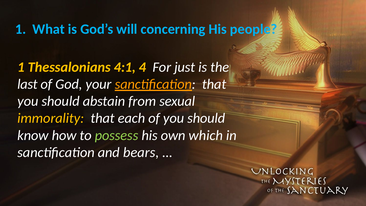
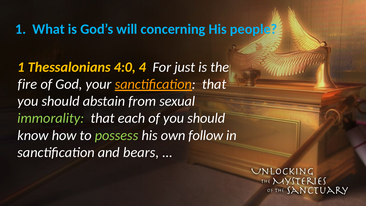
4:1: 4:1 -> 4:0
last: last -> fire
immorality colour: yellow -> light green
which: which -> follow
